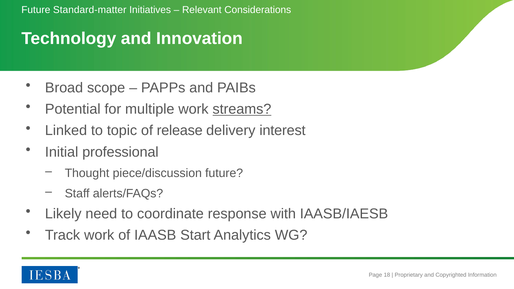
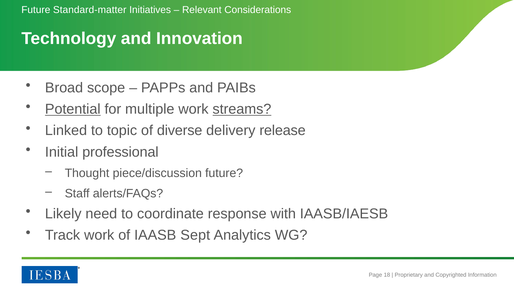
Potential underline: none -> present
release: release -> diverse
interest: interest -> release
Start: Start -> Sept
